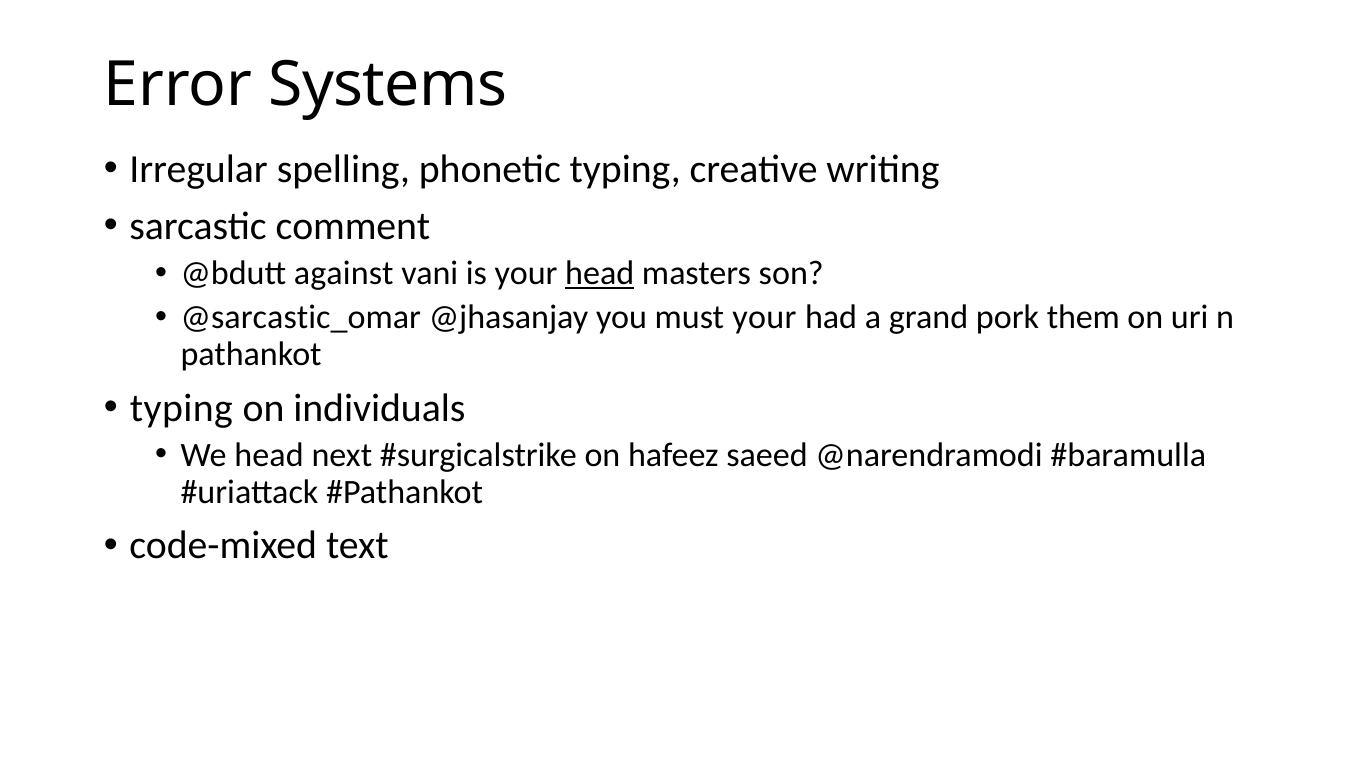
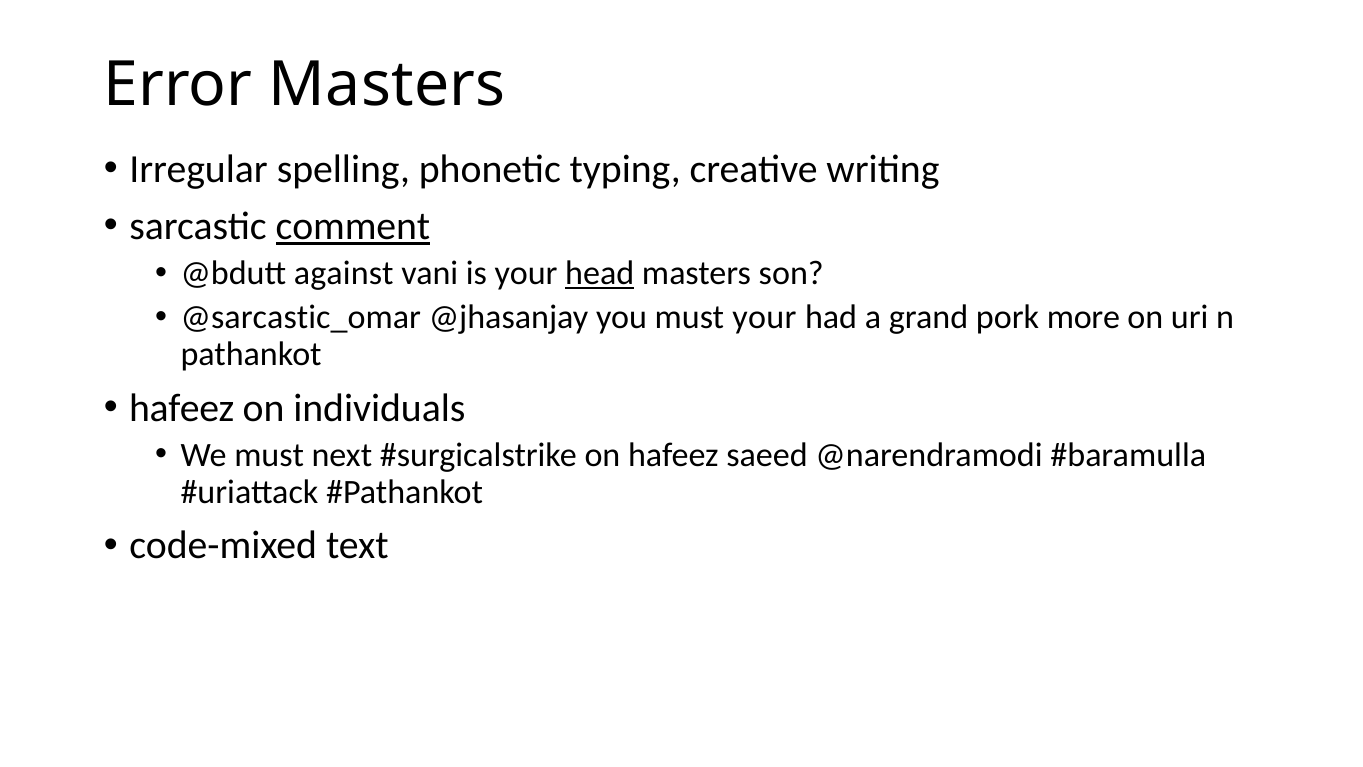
Error Systems: Systems -> Masters
comment underline: none -> present
them: them -> more
typing at (181, 408): typing -> hafeez
We head: head -> must
